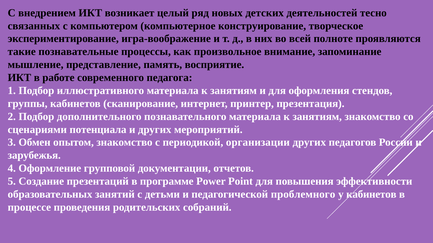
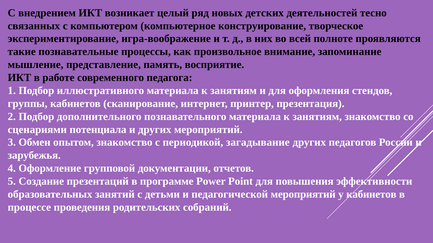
организации: организации -> загадывание
педагогической проблемного: проблемного -> мероприятий
